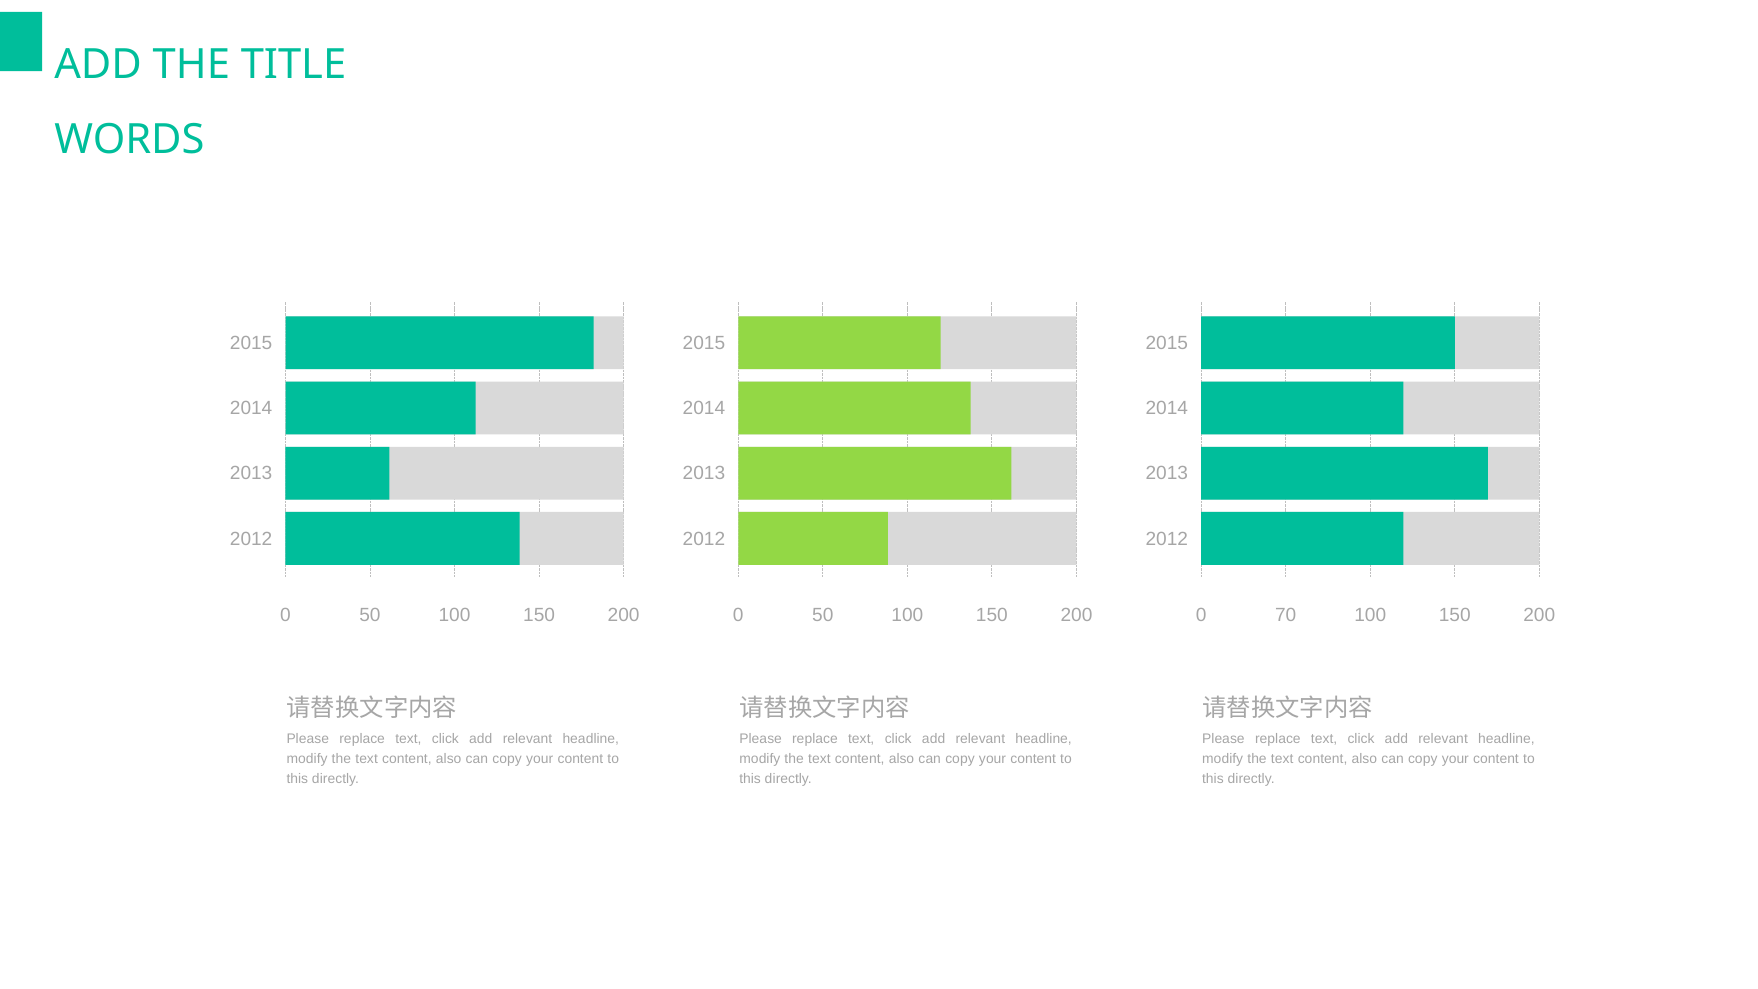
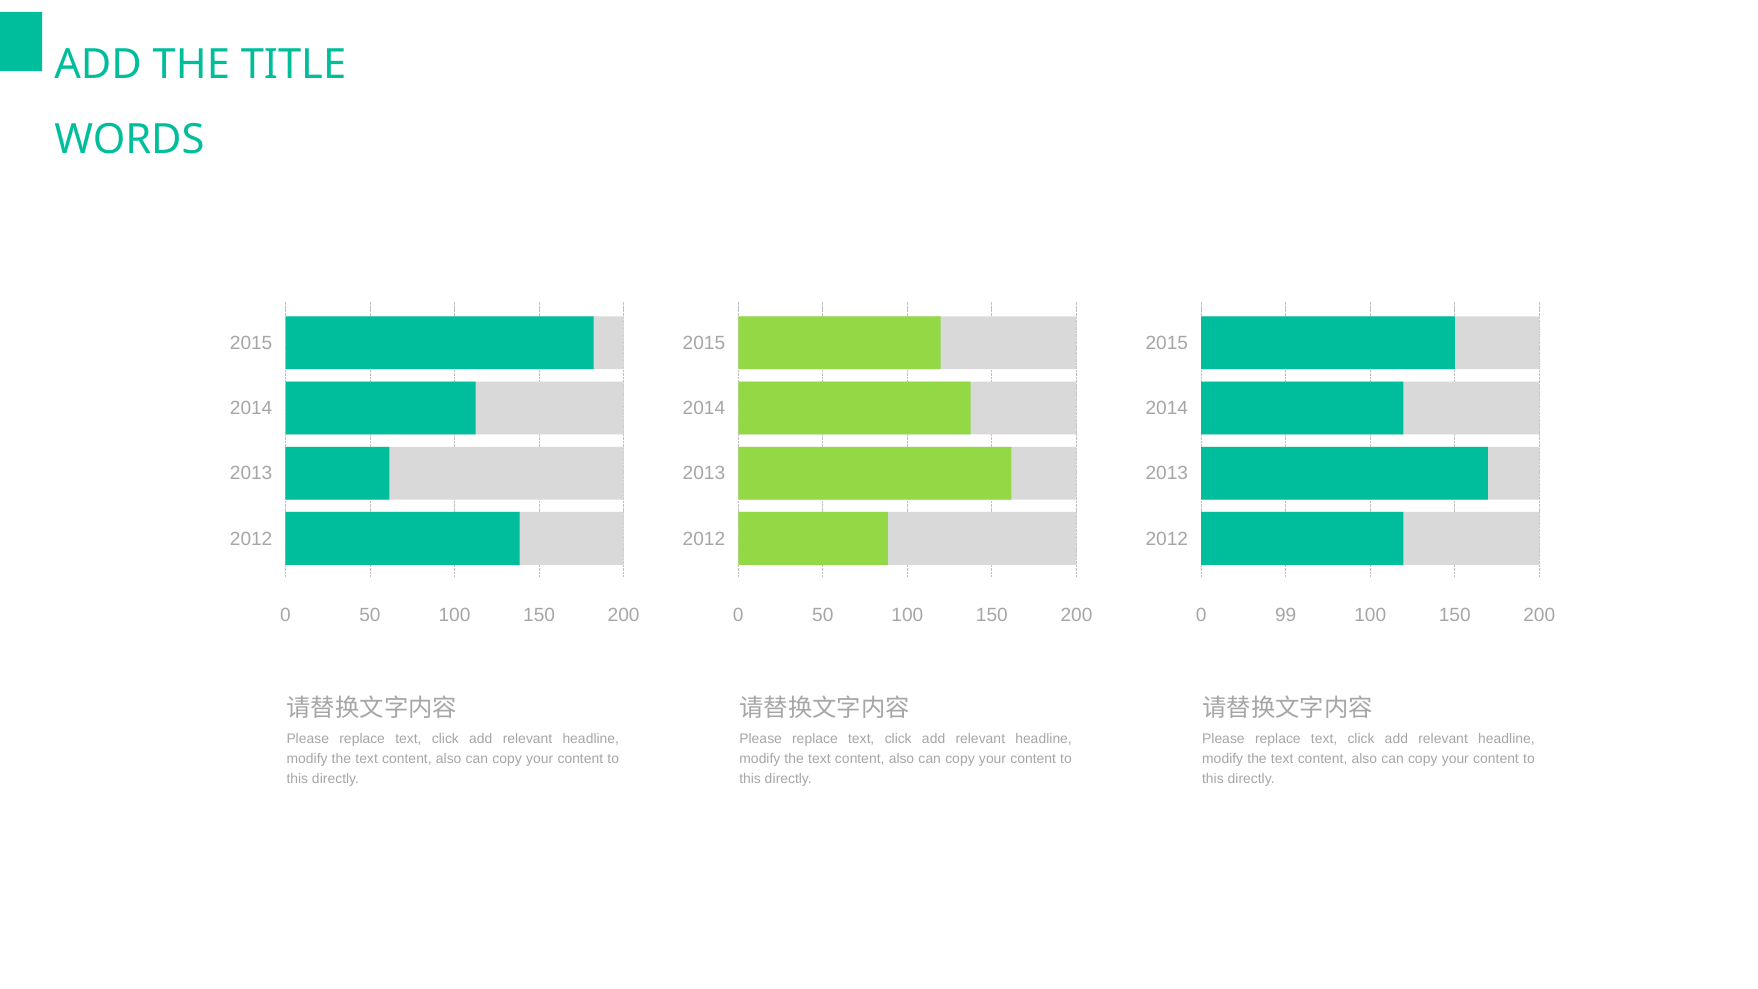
70: 70 -> 99
